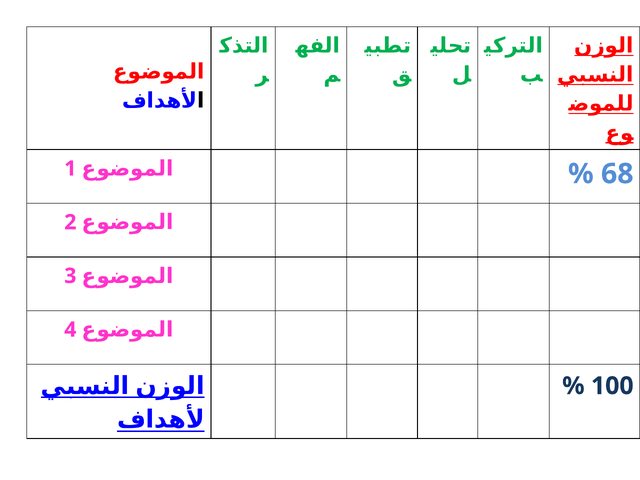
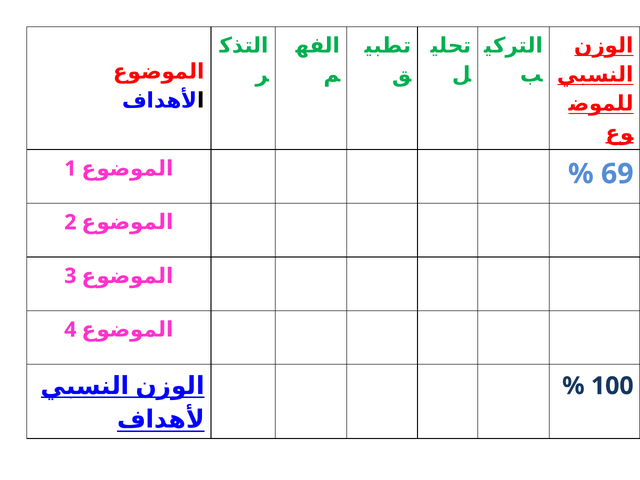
68: 68 -> 69
